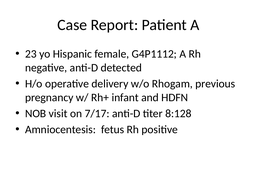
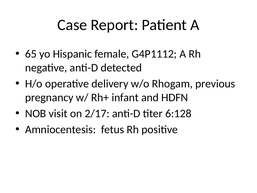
23: 23 -> 65
7/17: 7/17 -> 2/17
8:128: 8:128 -> 6:128
